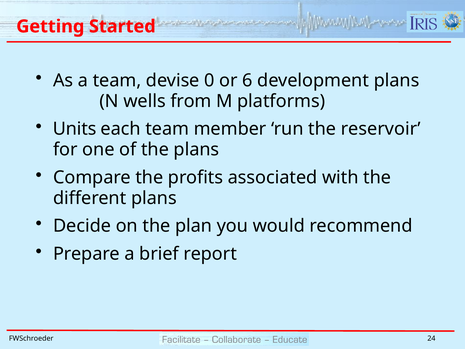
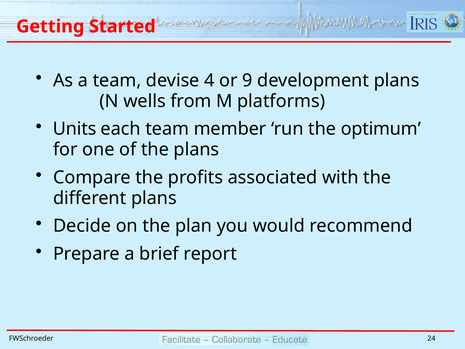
0: 0 -> 4
6: 6 -> 9
reservoir: reservoir -> optimum
